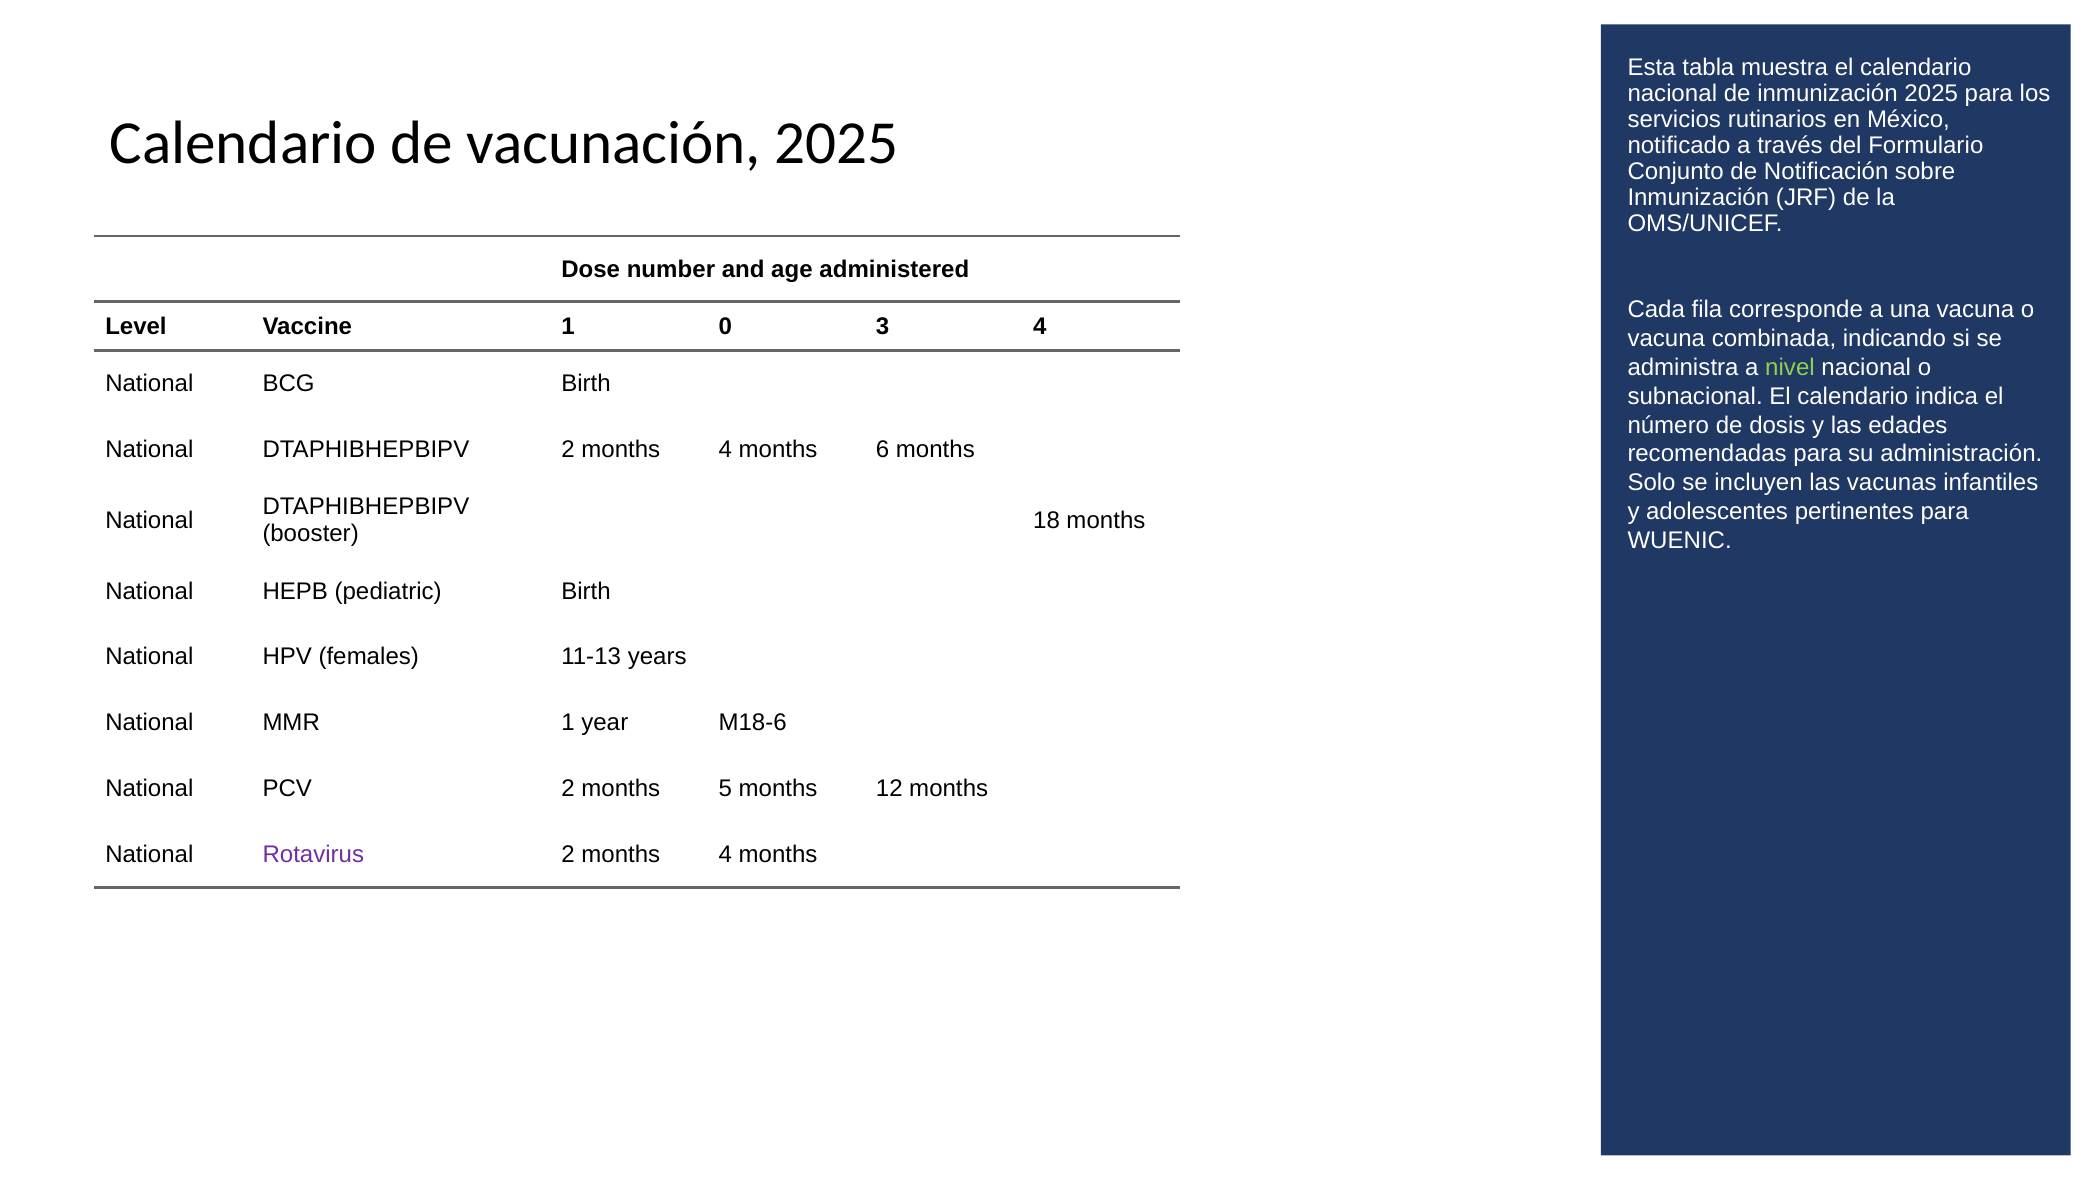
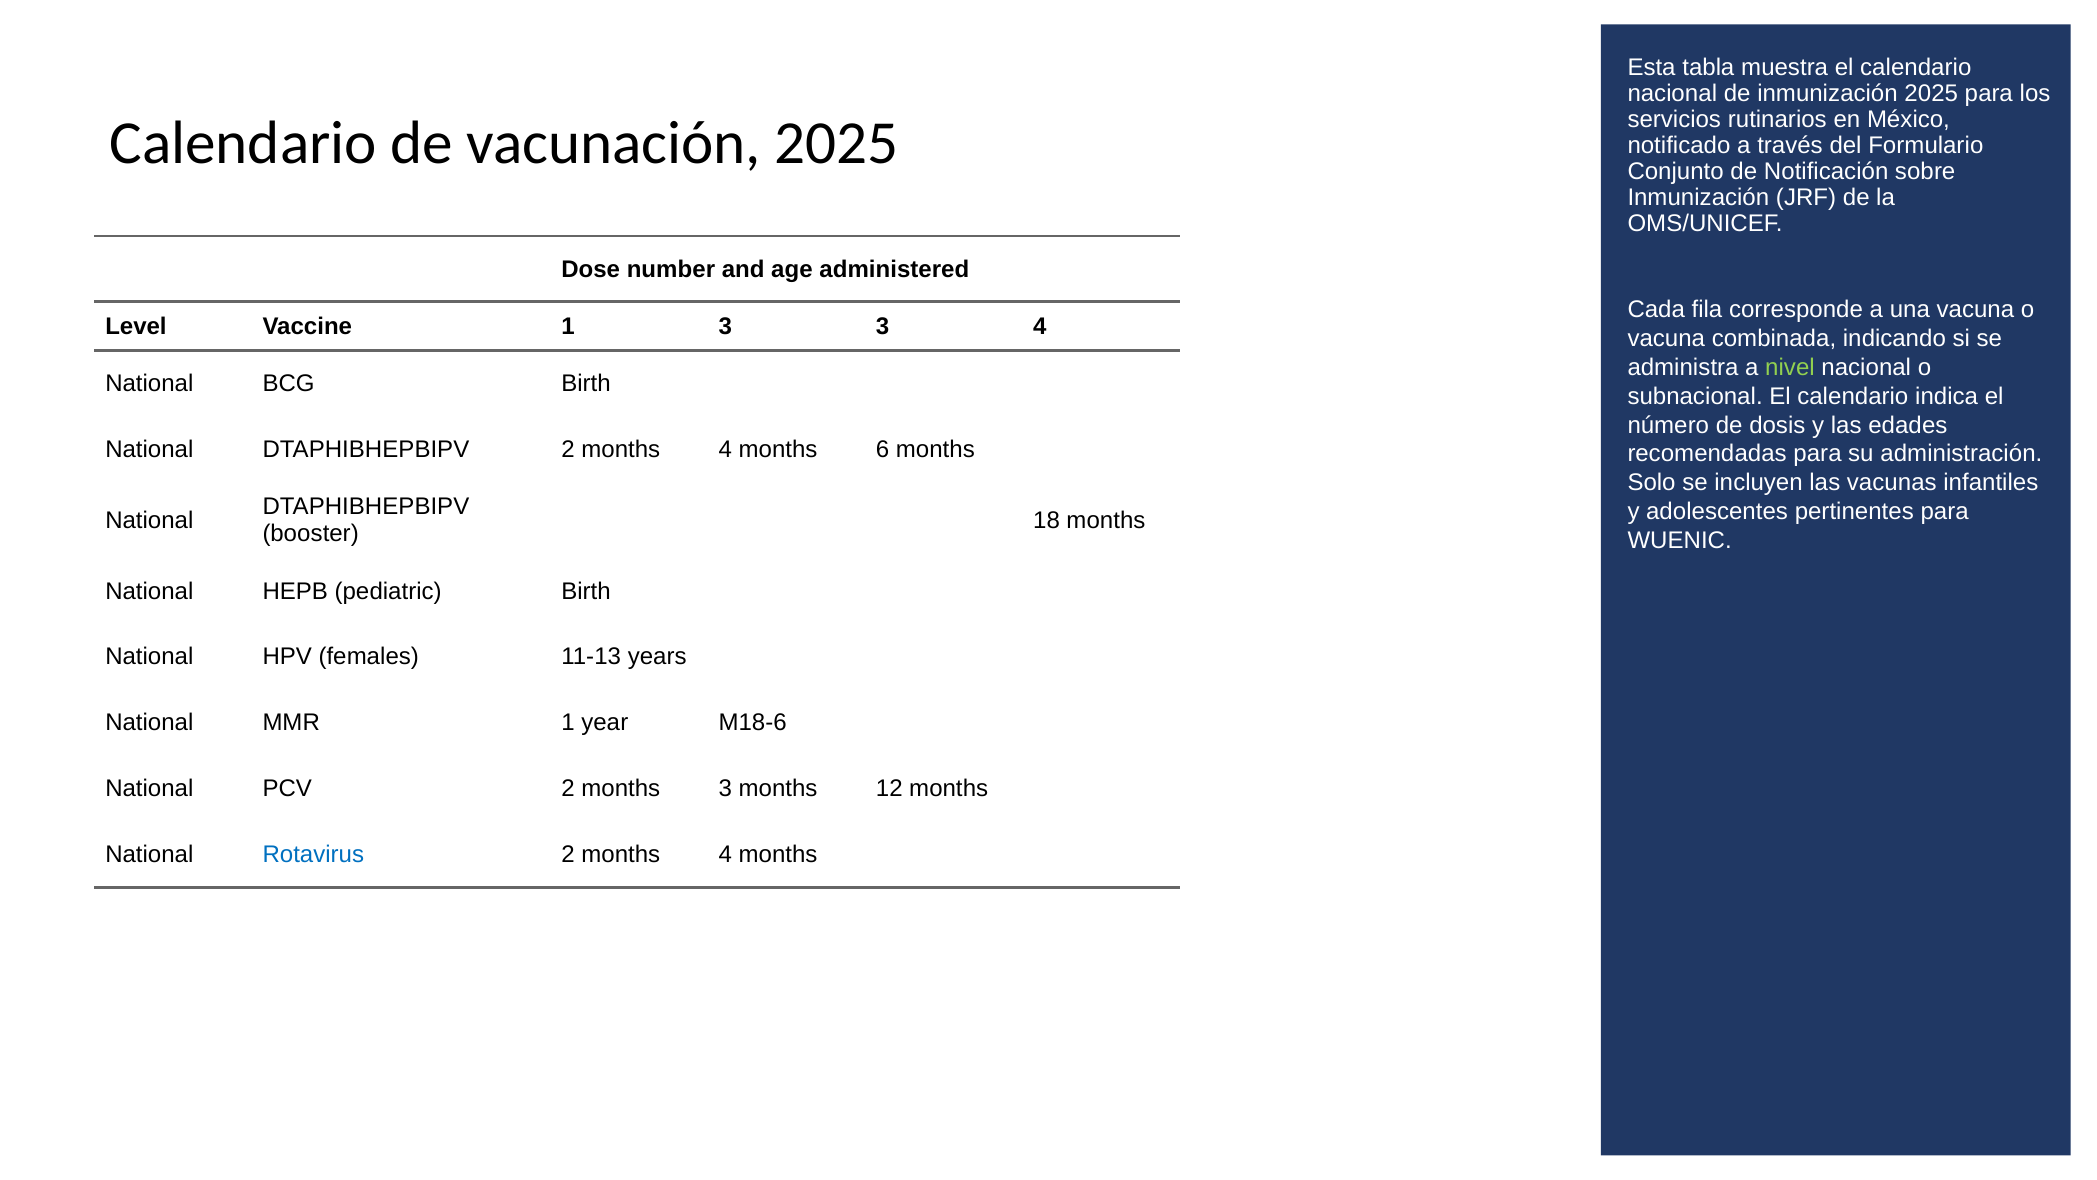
1 0: 0 -> 3
months 5: 5 -> 3
Rotavirus colour: purple -> blue
